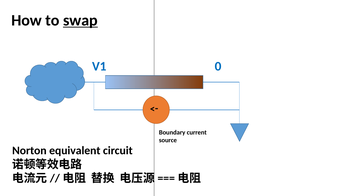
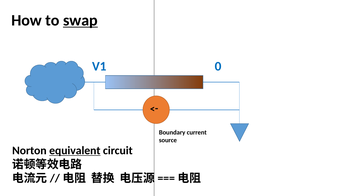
equivalent underline: none -> present
